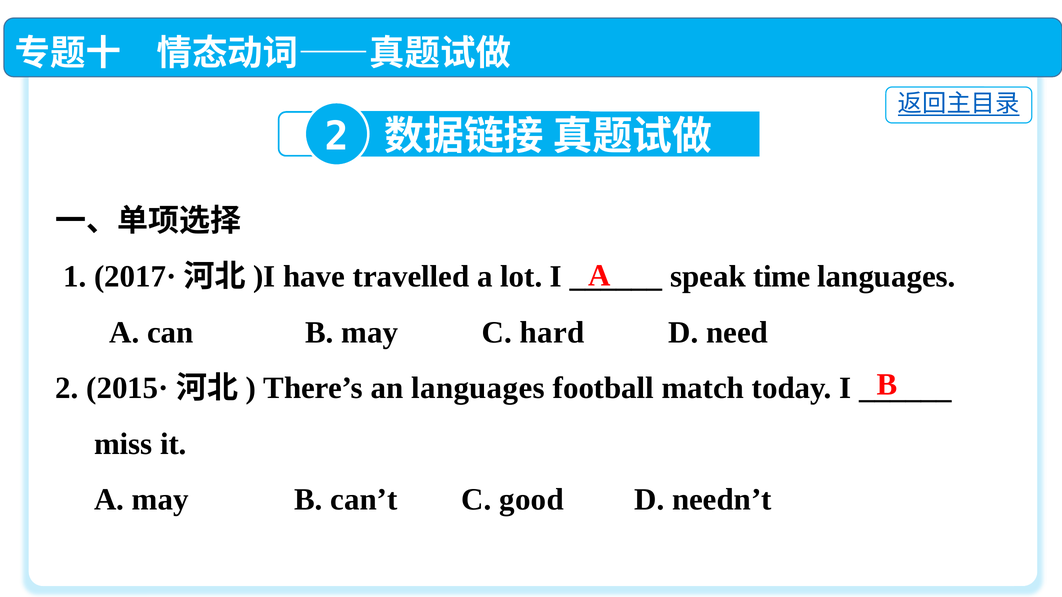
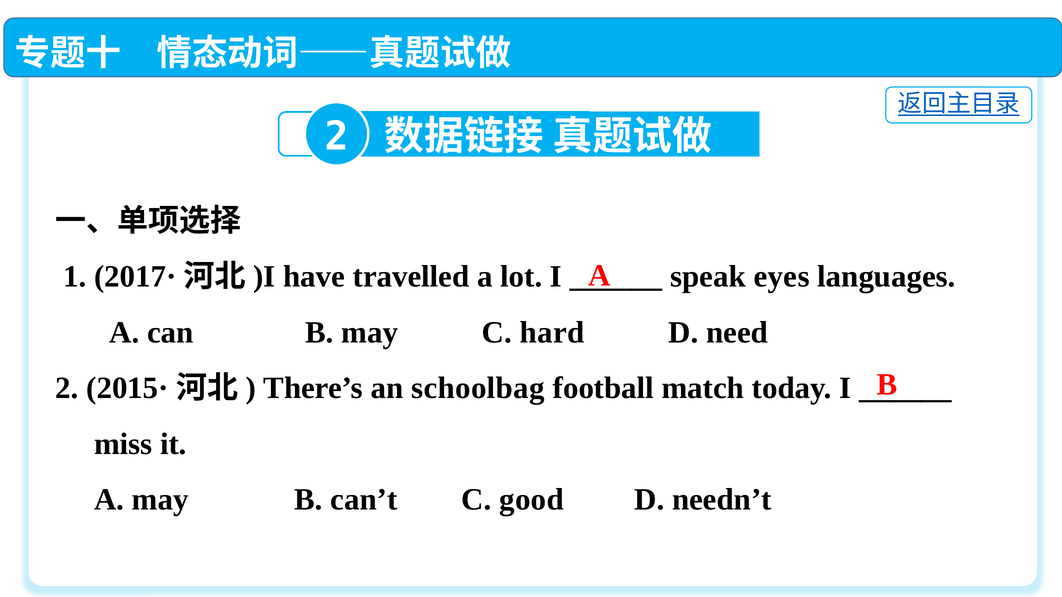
time: time -> eyes
an languages: languages -> schoolbag
